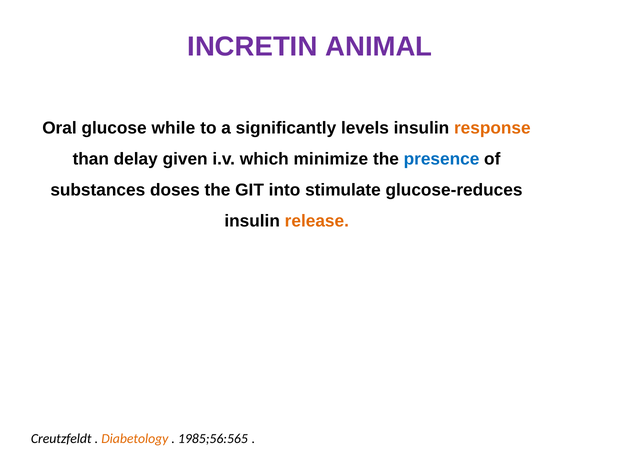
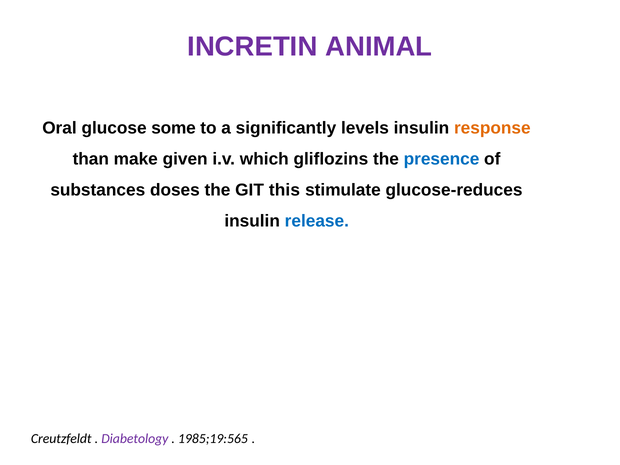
while: while -> some
delay: delay -> make
minimize: minimize -> gliflozins
into: into -> this
release colour: orange -> blue
Diabetology colour: orange -> purple
1985;56:565: 1985;56:565 -> 1985;19:565
